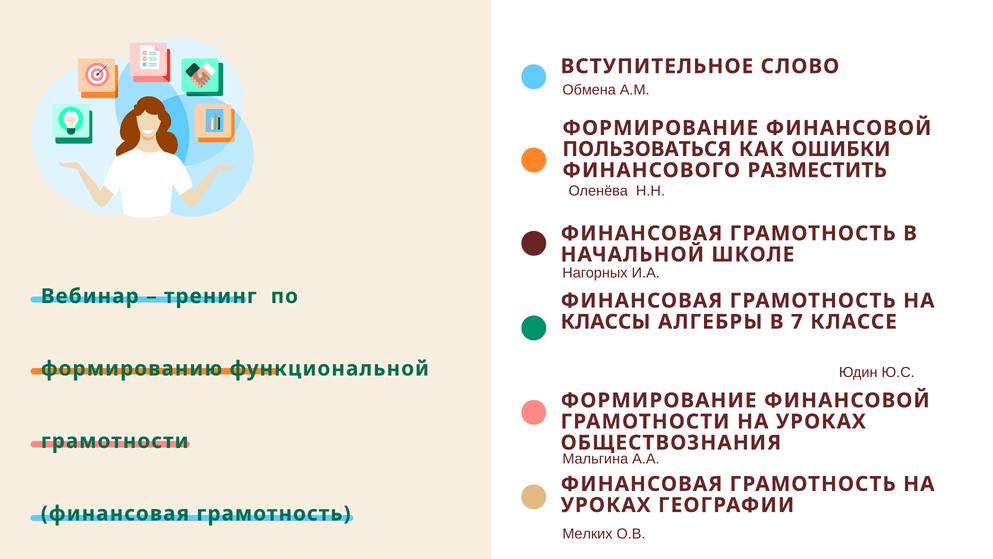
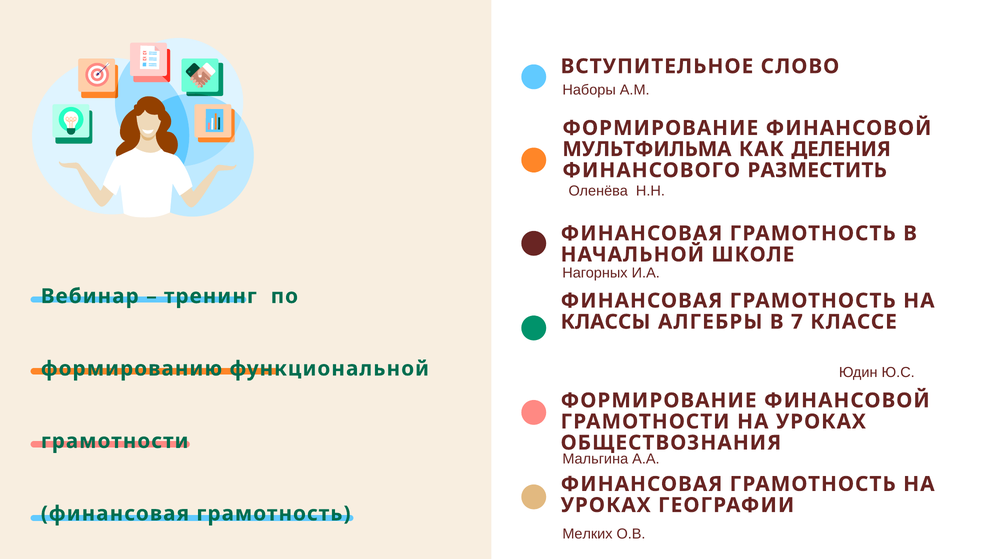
Обмена: Обмена -> Наборы
ПОЛЬЗОВАТЬСЯ: ПОЛЬЗОВАТЬСЯ -> МУЛЬТФИЛЬМА
ОШИБКИ: ОШИБКИ -> ДЕЛЕНИЯ
